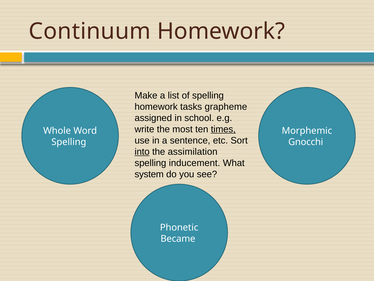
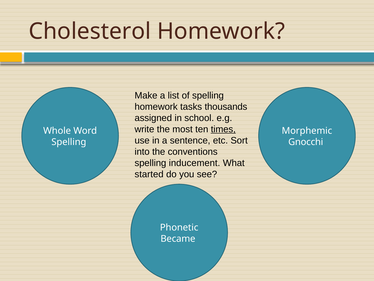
Continuum: Continuum -> Cholesterol
grapheme: grapheme -> thousands
into underline: present -> none
assimilation: assimilation -> conventions
system: system -> started
